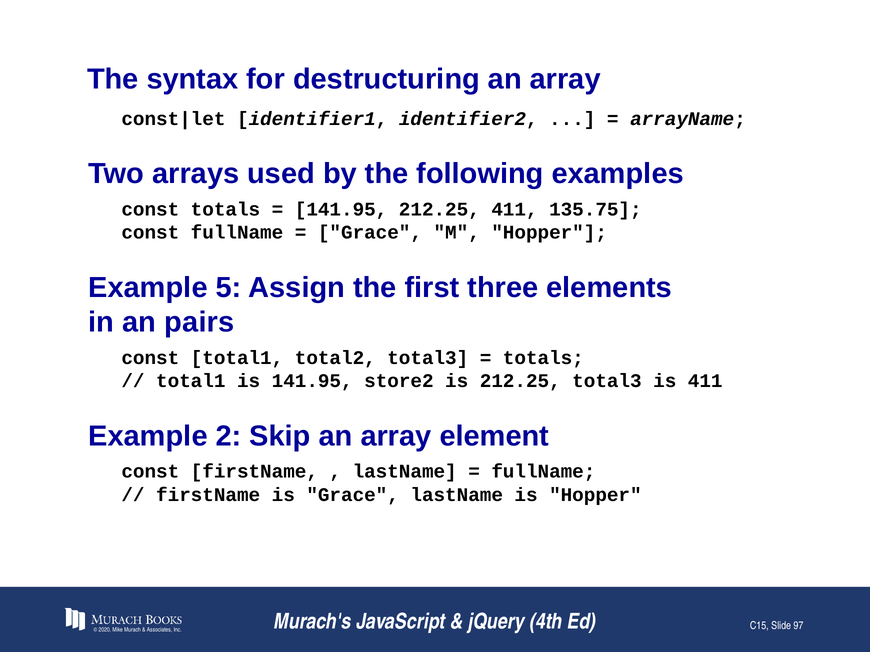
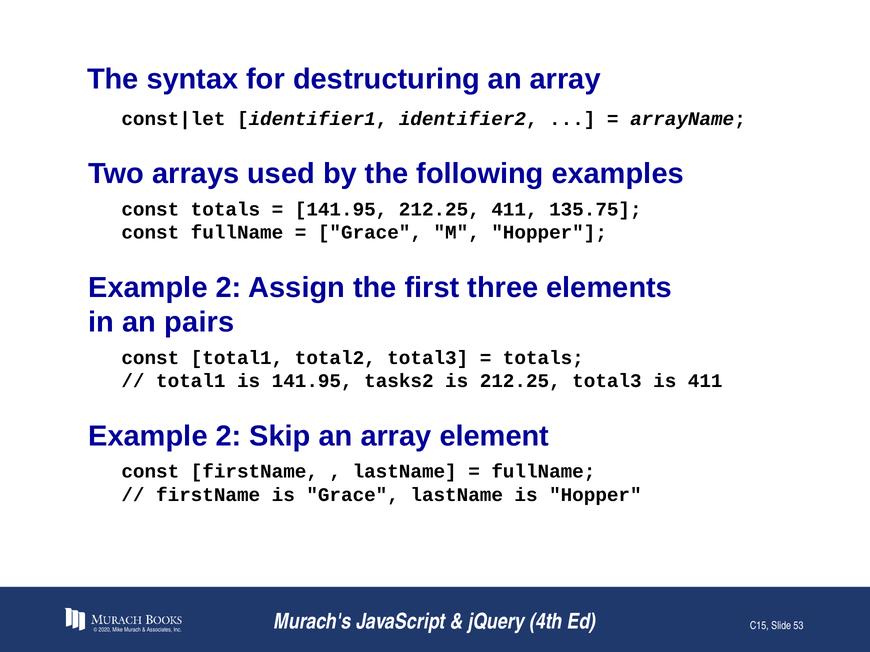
5 at (229, 288): 5 -> 2
store2: store2 -> tasks2
97: 97 -> 53
